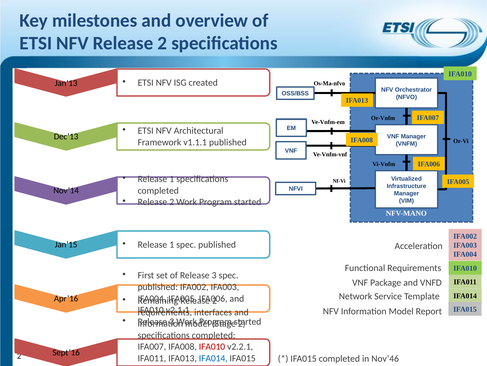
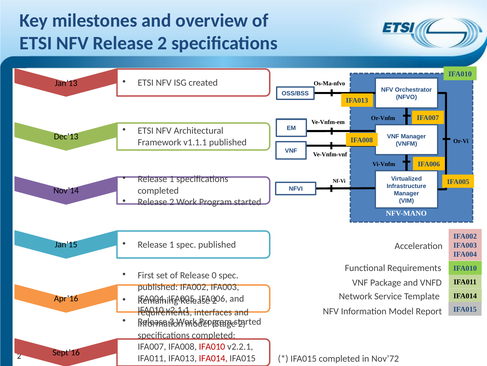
of Release 3: 3 -> 0
IFA014 at (213, 358) colour: blue -> red
Nov’46: Nov’46 -> Nov’72
